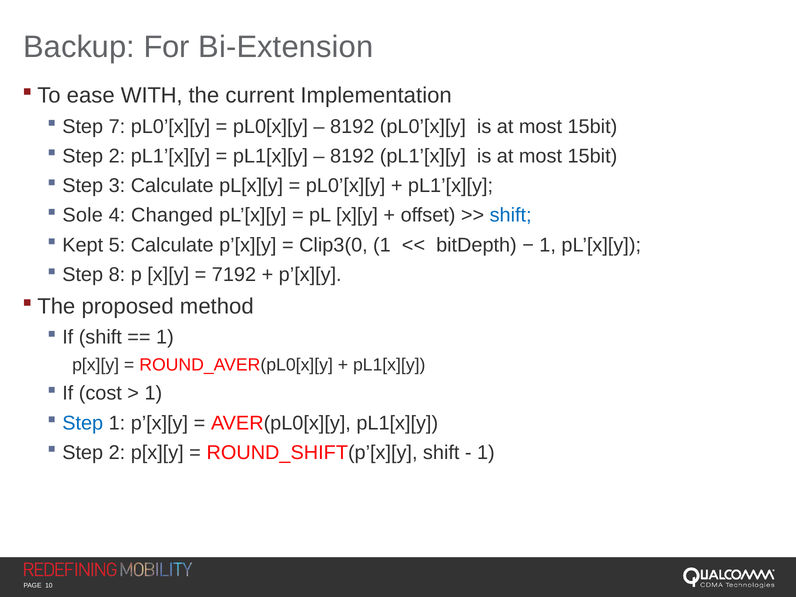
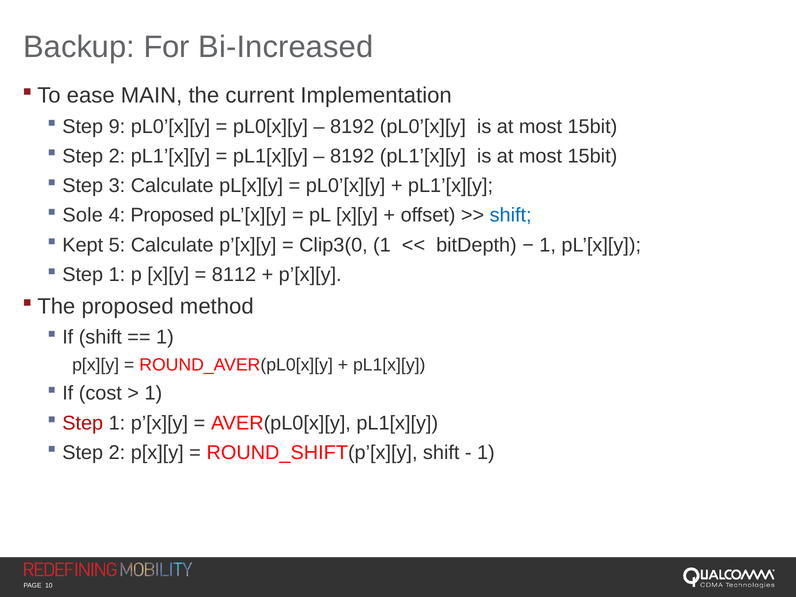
Bi-Extension: Bi-Extension -> Bi-Increased
WITH: WITH -> MAIN
7: 7 -> 9
4 Changed: Changed -> Proposed
8 at (117, 275): 8 -> 1
7192: 7192 -> 8112
Step at (83, 423) colour: blue -> red
